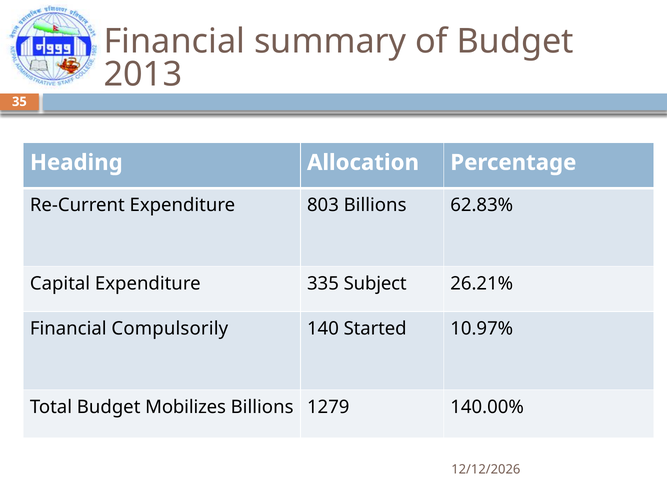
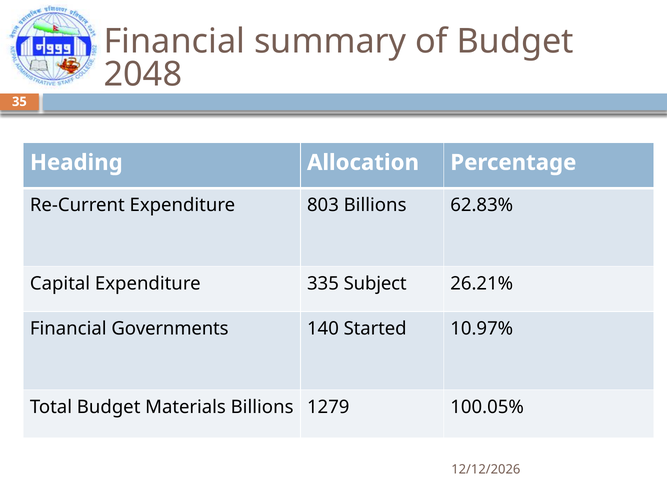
2013: 2013 -> 2048
Compulsorily: Compulsorily -> Governments
Mobilizes: Mobilizes -> Materials
140.00%: 140.00% -> 100.05%
